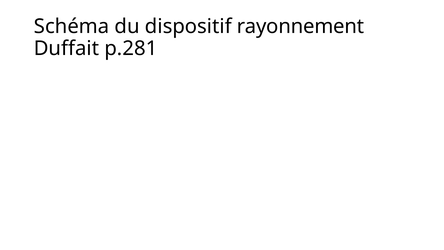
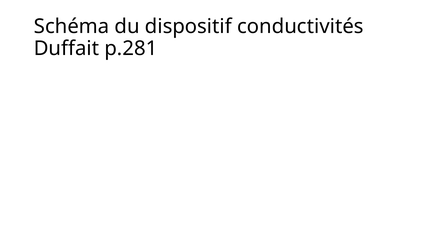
rayonnement: rayonnement -> conductivités
